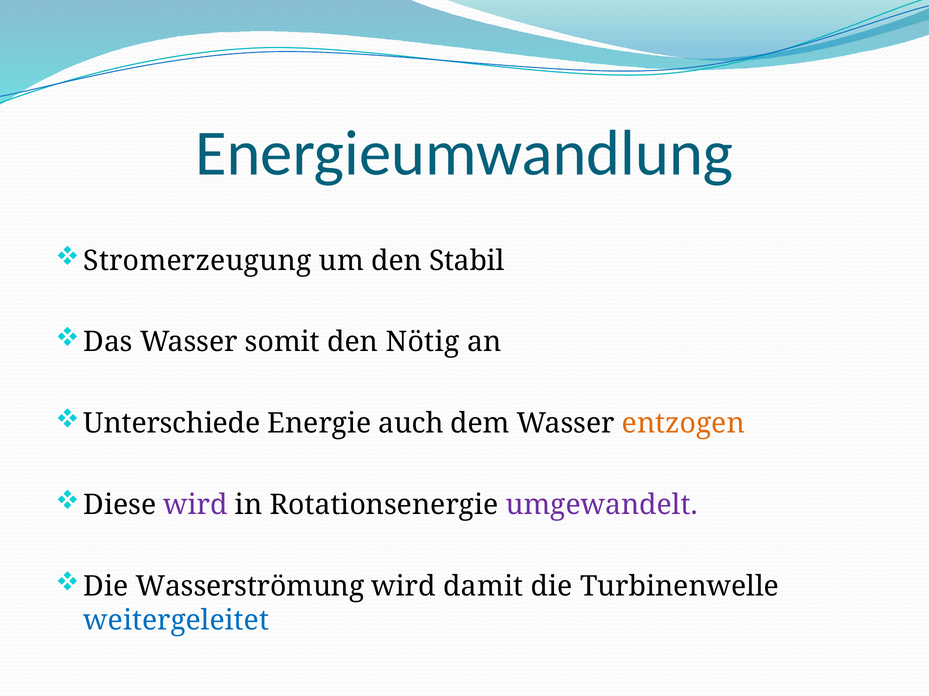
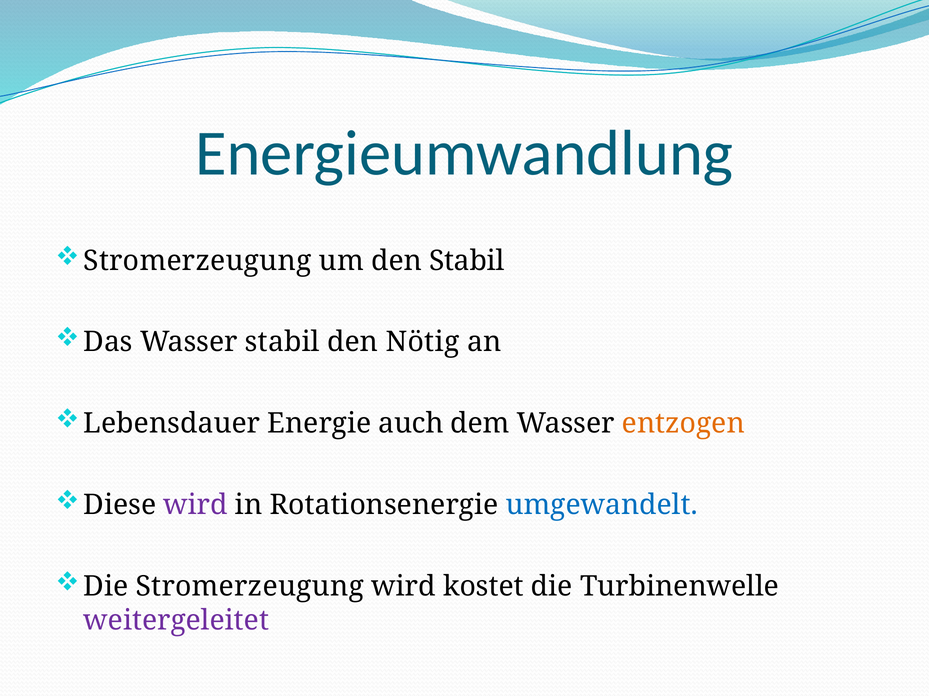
Wasser somit: somit -> stabil
Unterschiede: Unterschiede -> Lebensdauer
umgewandelt colour: purple -> blue
Die Wasserströmung: Wasserströmung -> Stromerzeugung
damit: damit -> kostet
weitergeleitet colour: blue -> purple
